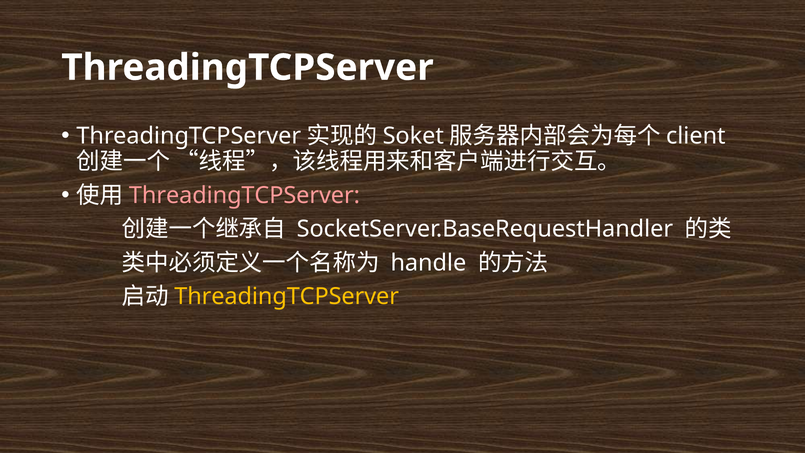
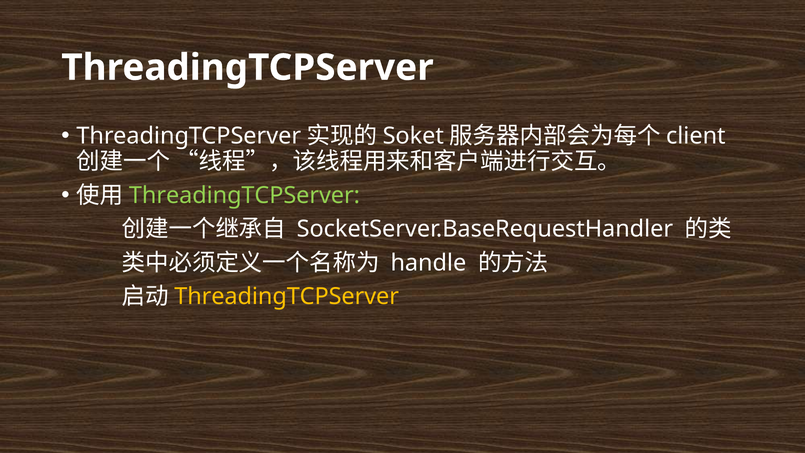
ThreadingTCPServer at (244, 195) colour: pink -> light green
